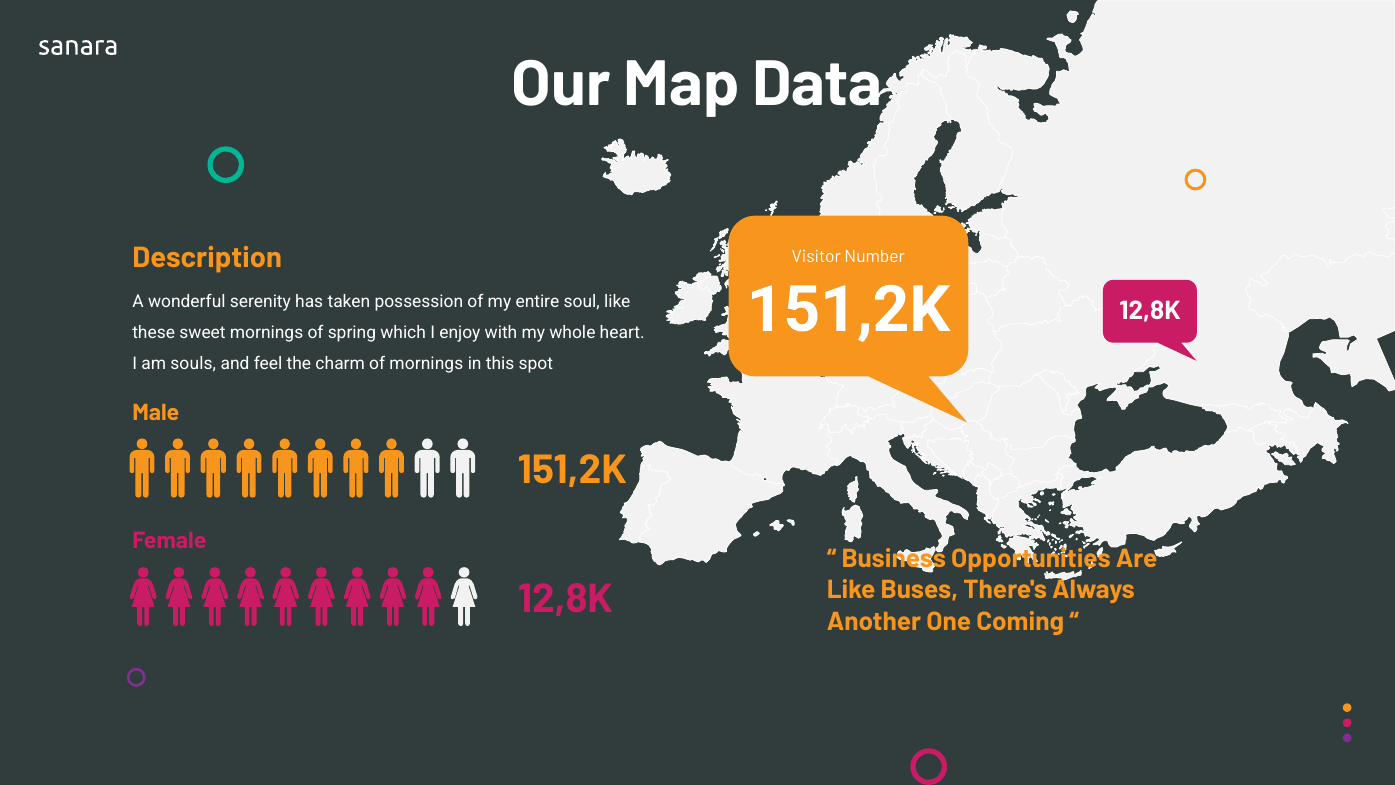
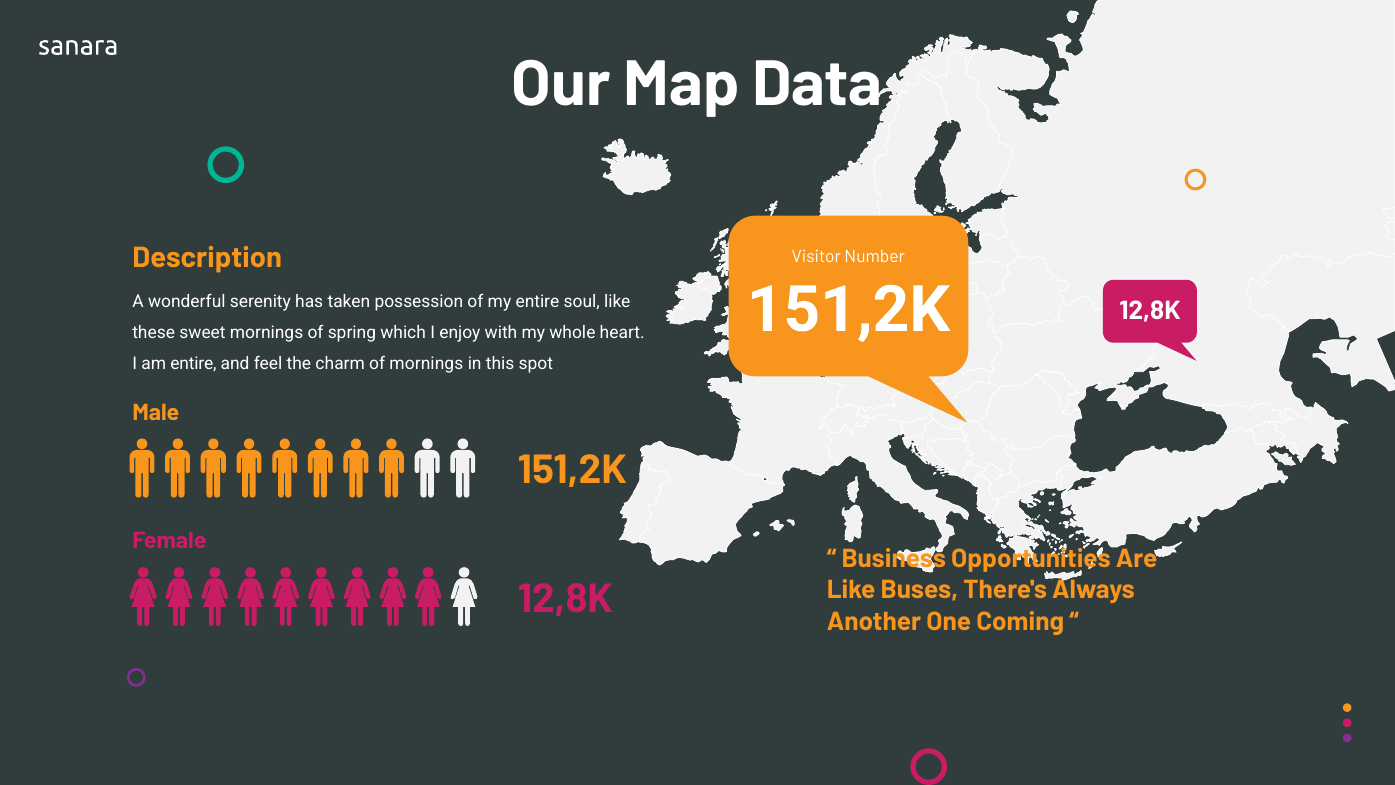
am souls: souls -> entire
